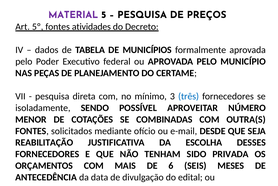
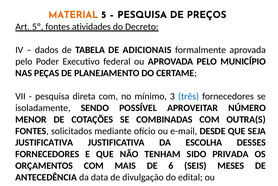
MATERIAL colour: purple -> orange
MUNICÍPIOS: MUNICÍPIOS -> ADICIONAIS
REABILITAÇÃO at (44, 142): REABILITAÇÃO -> JUSTIFICATIVA
